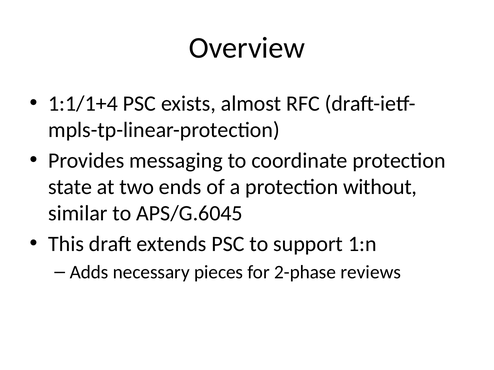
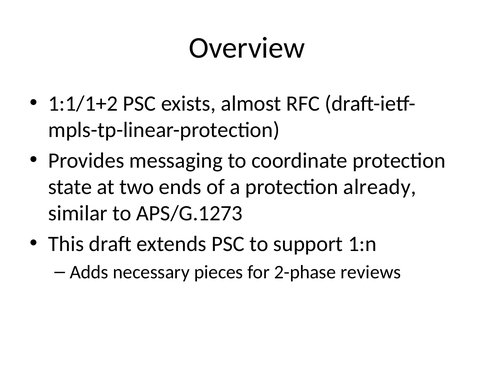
1:1/1+4: 1:1/1+4 -> 1:1/1+2
without: without -> already
APS/G.6045: APS/G.6045 -> APS/G.1273
